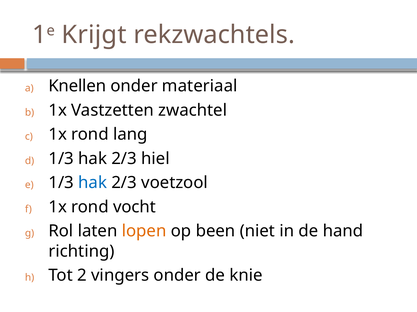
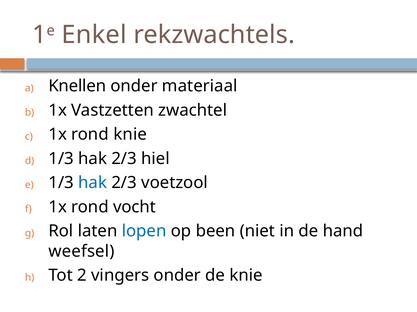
Krijgt: Krijgt -> Enkel
rond lang: lang -> knie
lopen colour: orange -> blue
richting: richting -> weefsel
